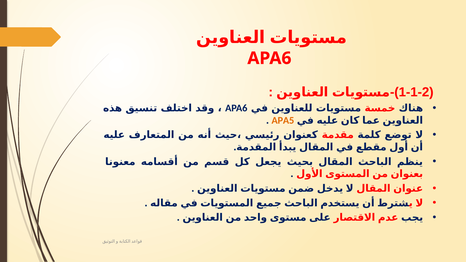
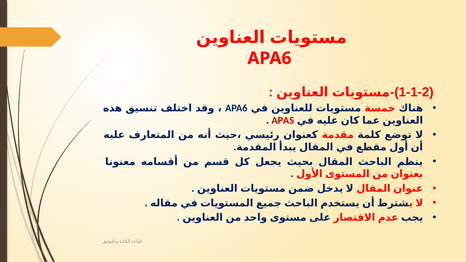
APA5 colour: orange -> red
